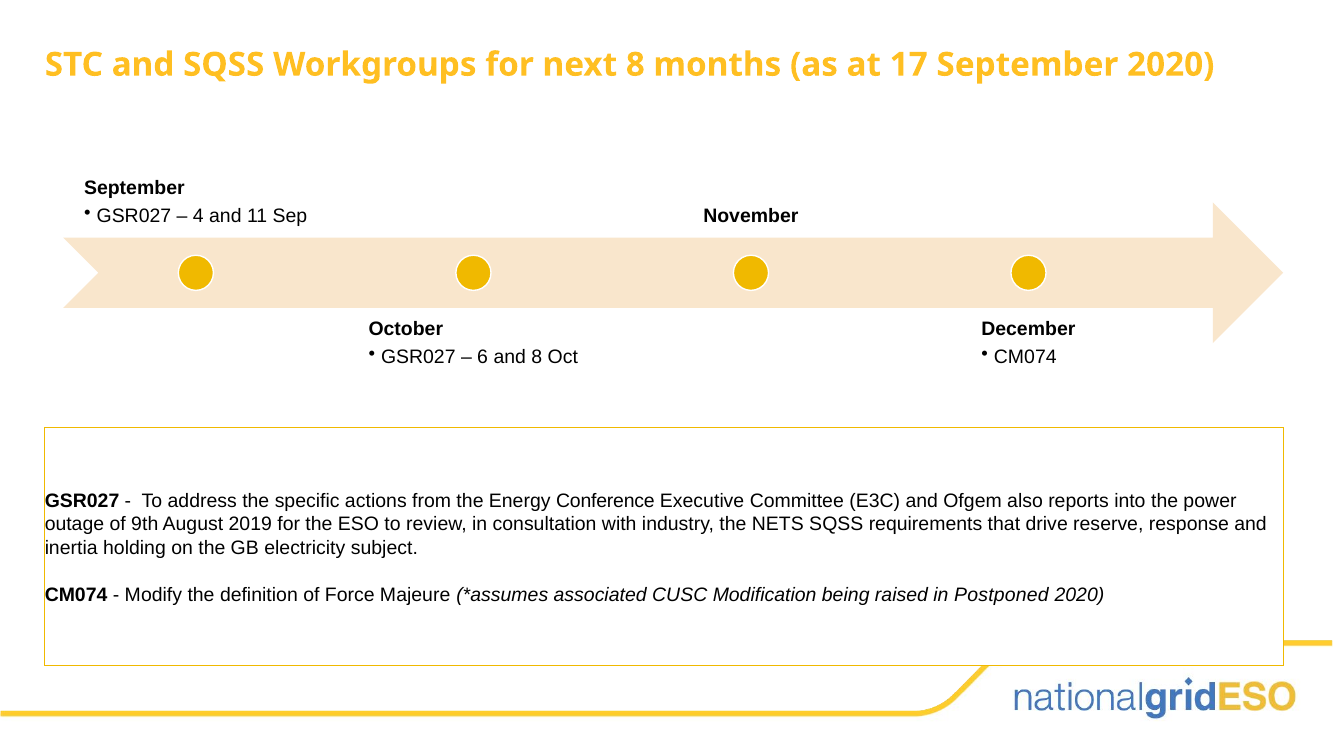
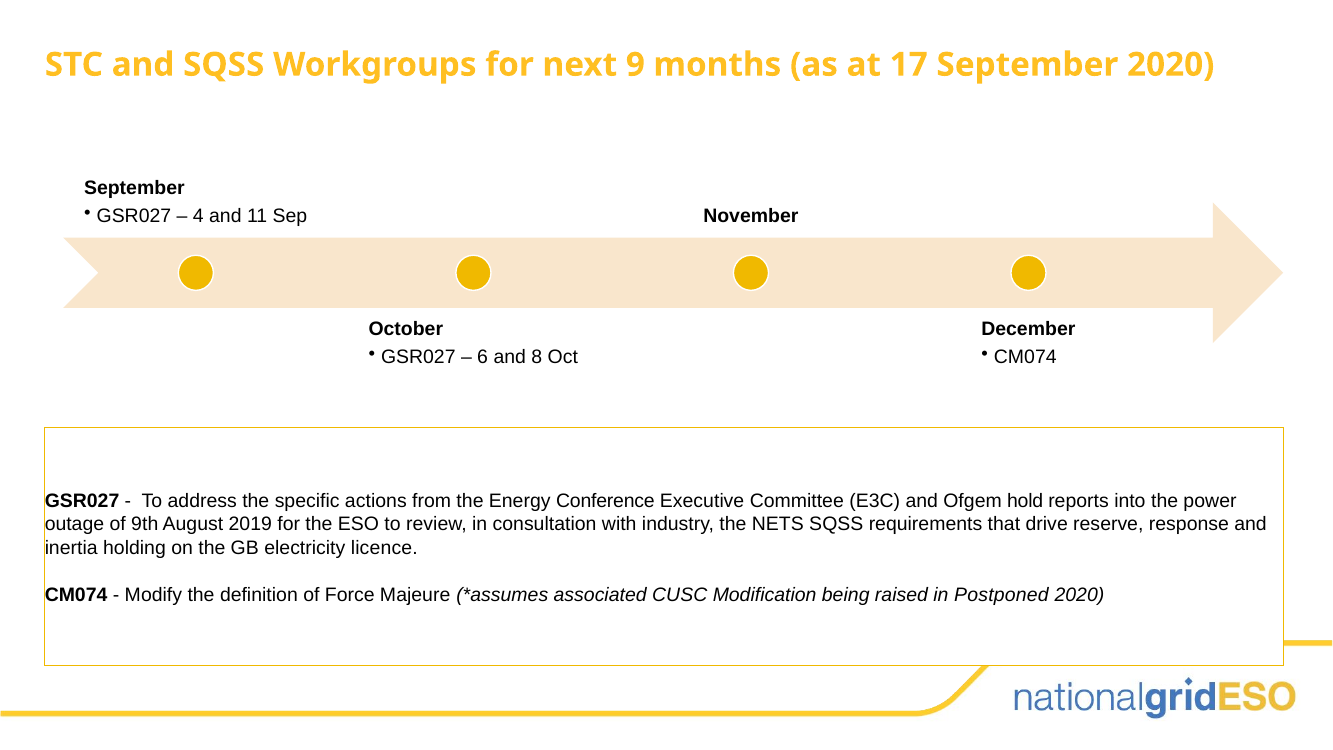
next 8: 8 -> 9
also: also -> hold
subject: subject -> licence
